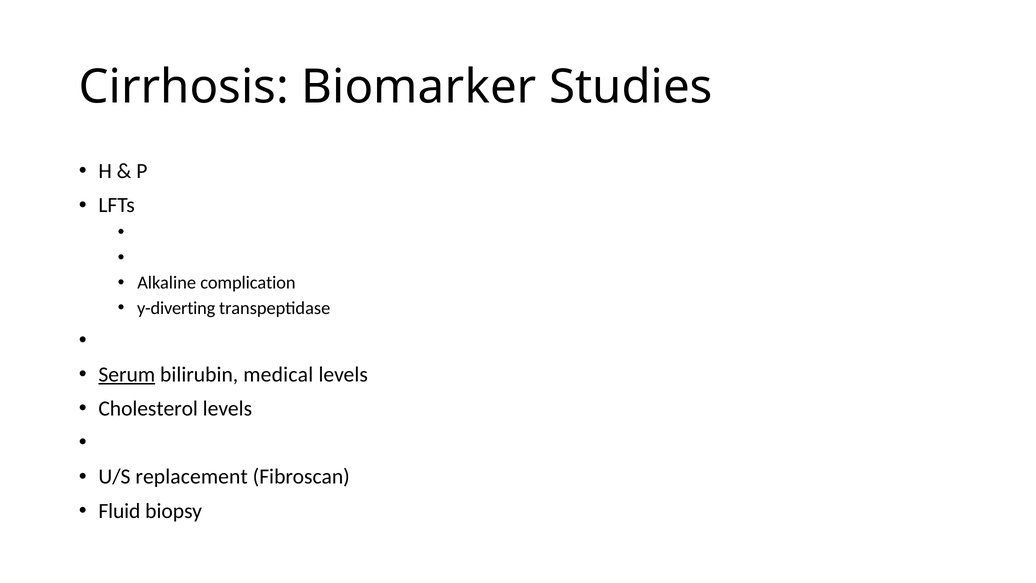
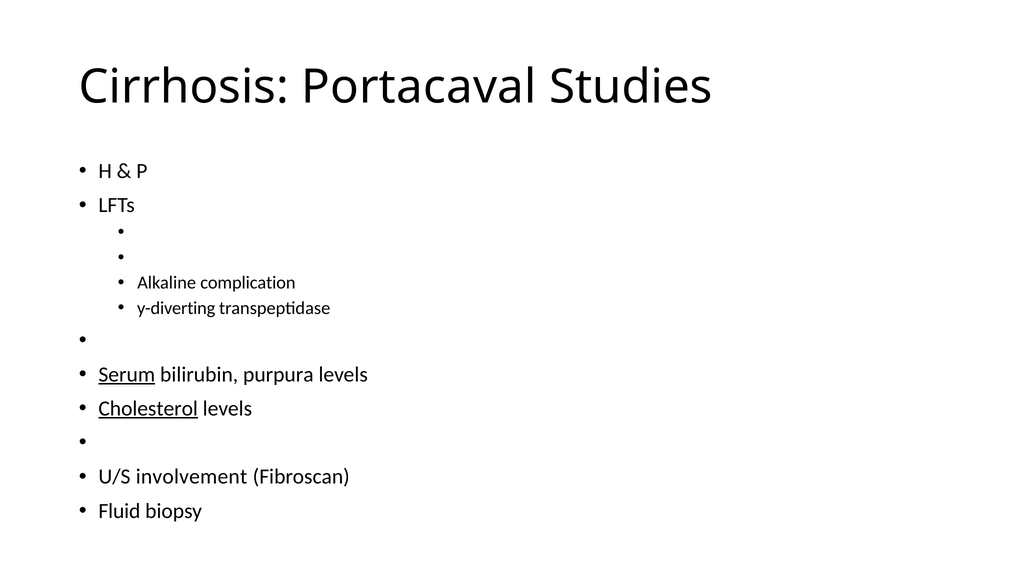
Biomarker: Biomarker -> Portacaval
medical: medical -> purpura
Cholesterol underline: none -> present
replacement: replacement -> involvement
